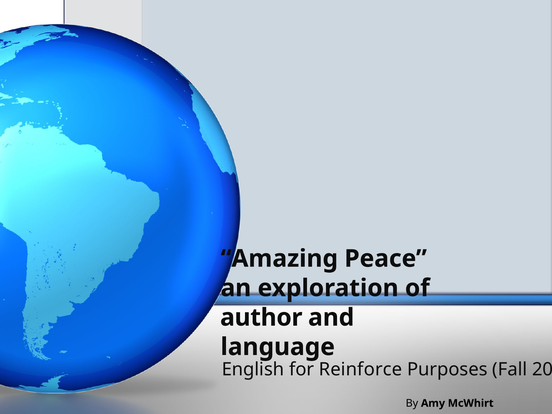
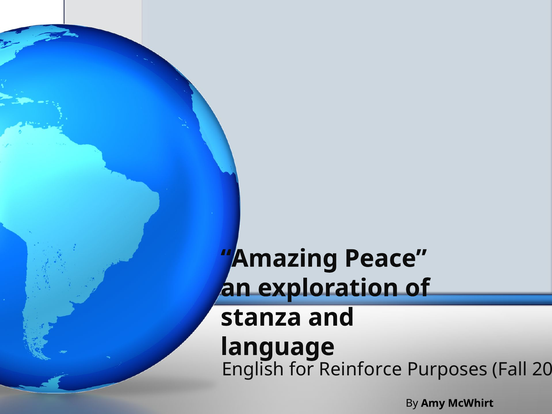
author: author -> stanza
